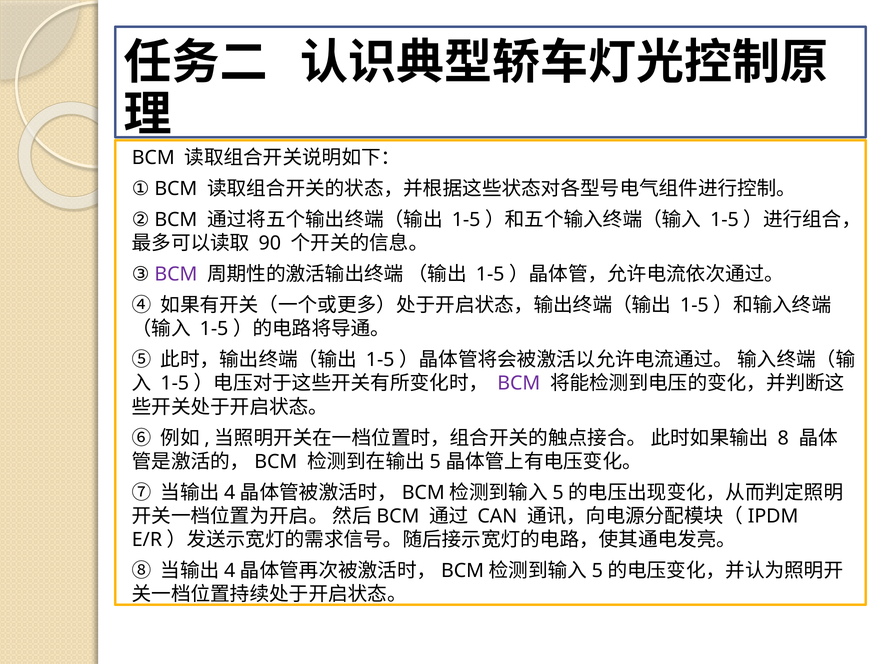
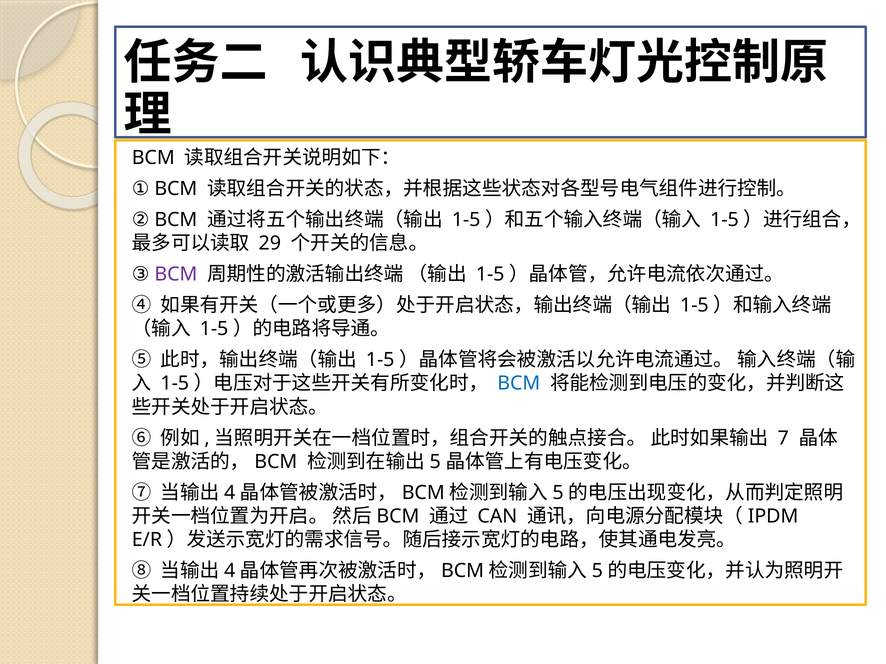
90: 90 -> 29
BCM at (519, 384) colour: purple -> blue
8: 8 -> 7
